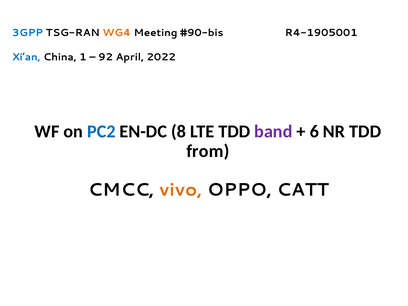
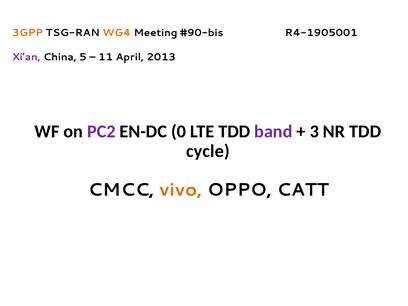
3GPP colour: blue -> orange
Xi’an colour: blue -> purple
1: 1 -> 5
92: 92 -> 11
2022: 2022 -> 2013
PC2 colour: blue -> purple
8: 8 -> 0
6: 6 -> 3
from: from -> cycle
